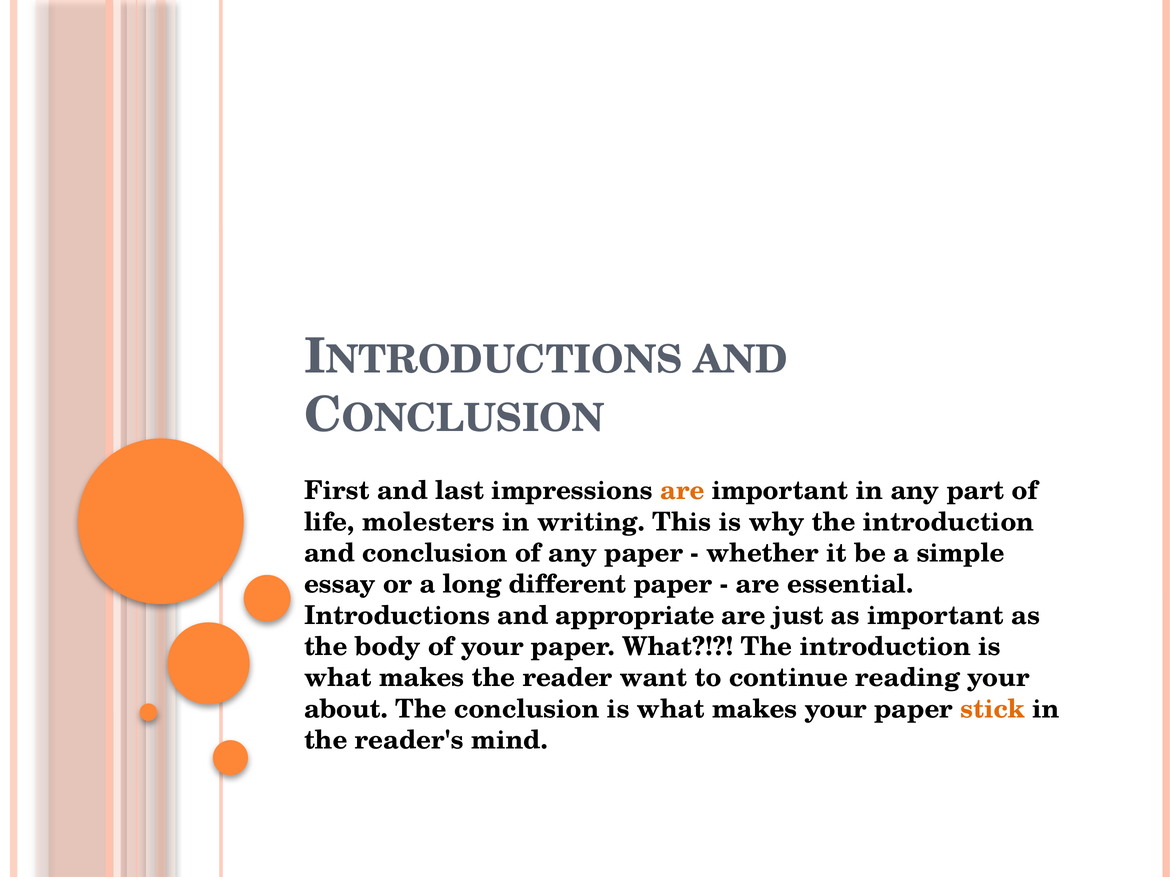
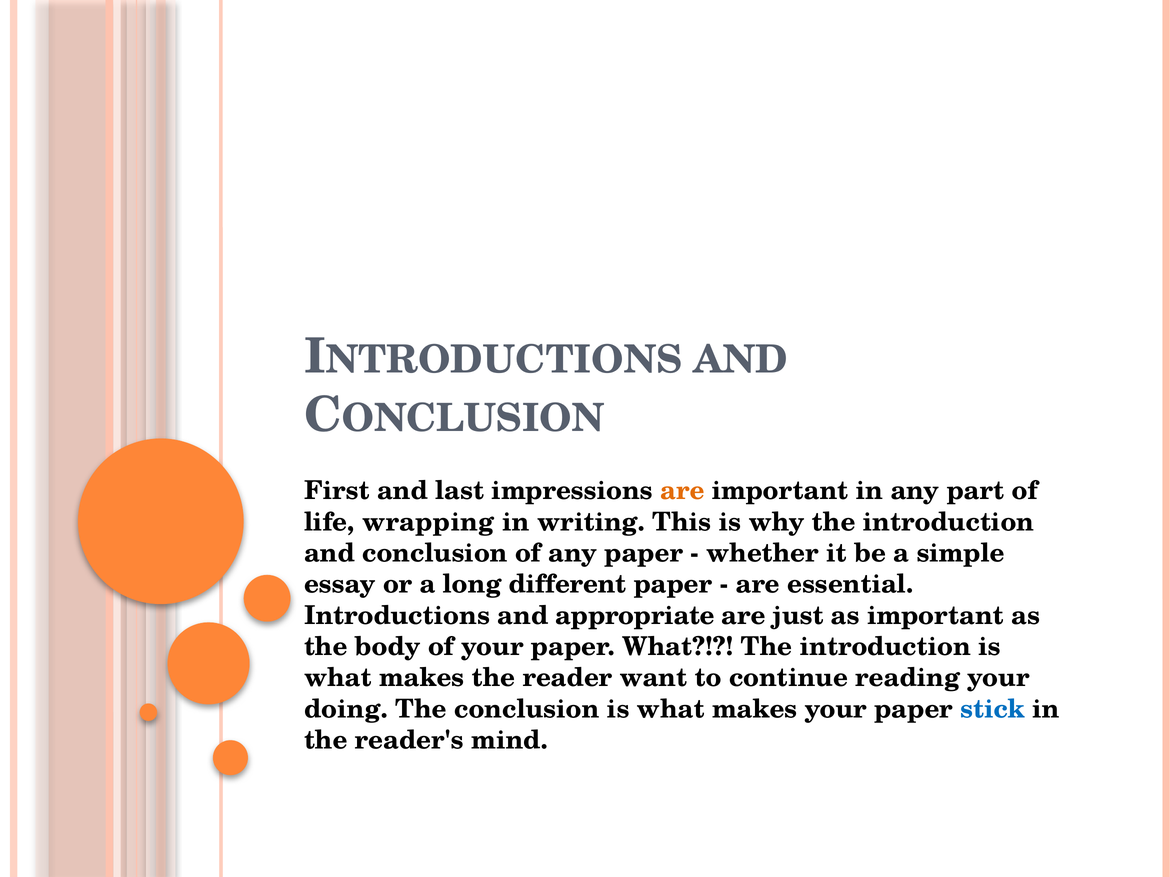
molesters: molesters -> wrapping
about: about -> doing
stick colour: orange -> blue
